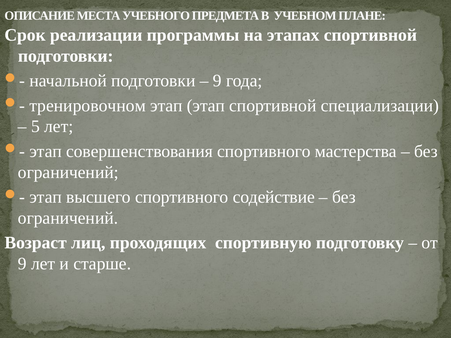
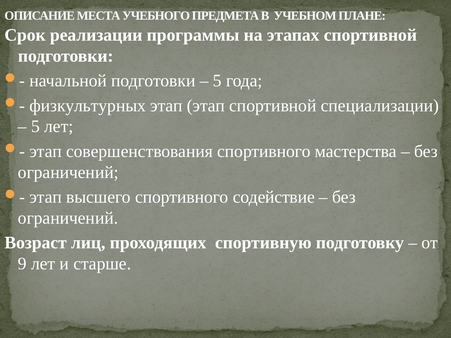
9 at (217, 81): 9 -> 5
тренировочном: тренировочном -> физкультурных
